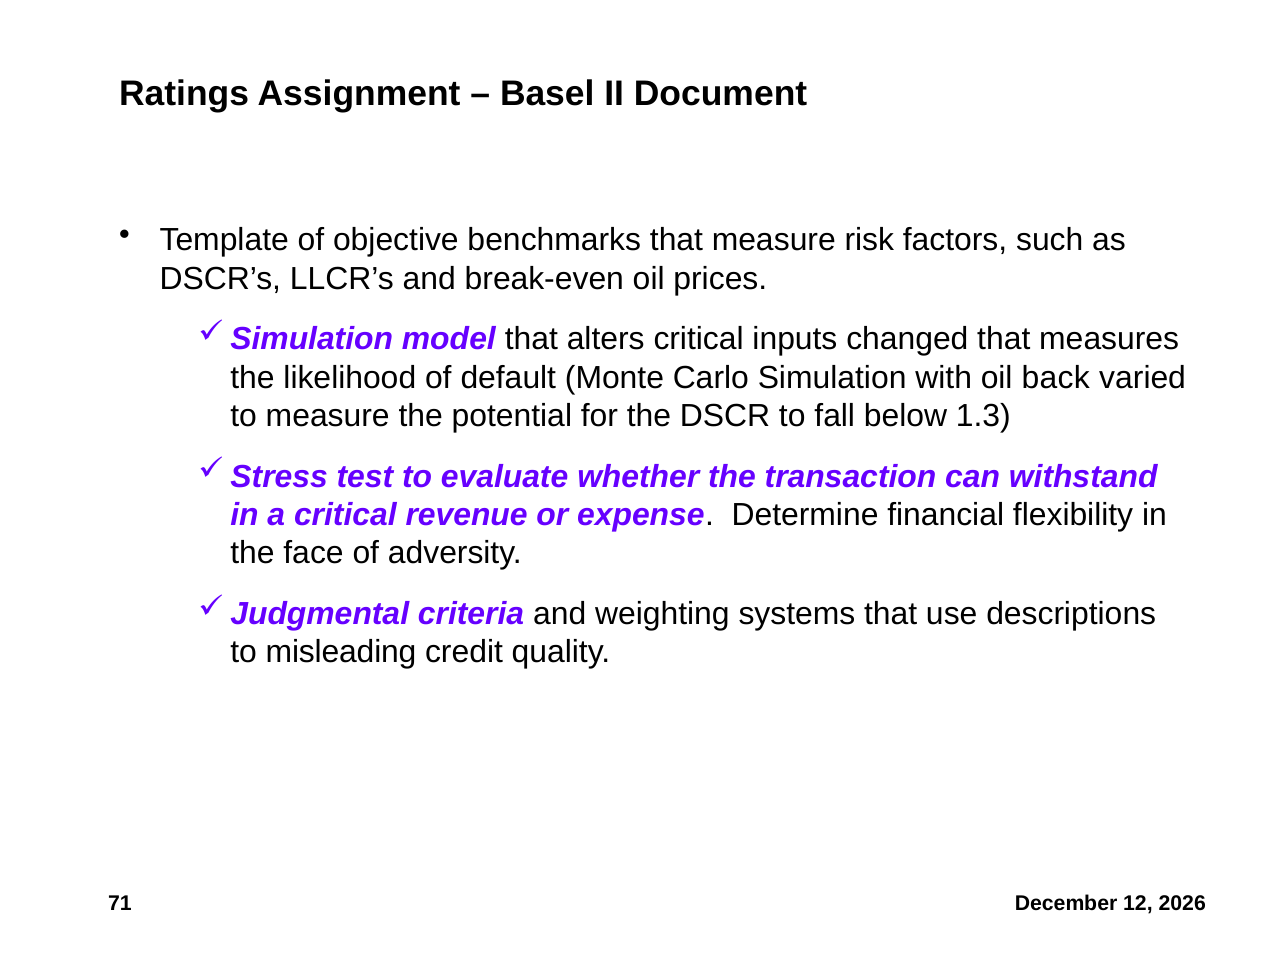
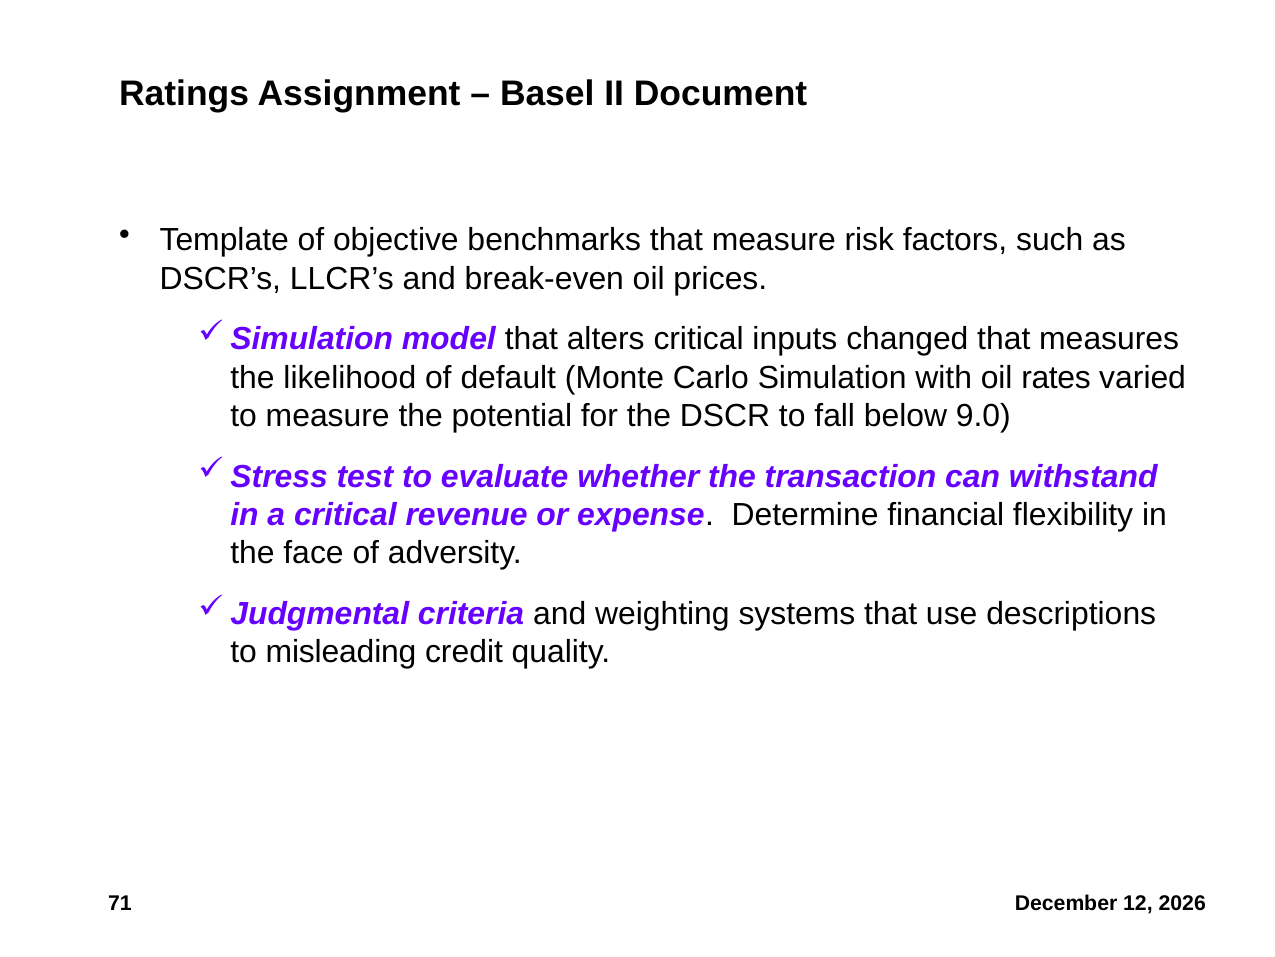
back: back -> rates
1.3: 1.3 -> 9.0
